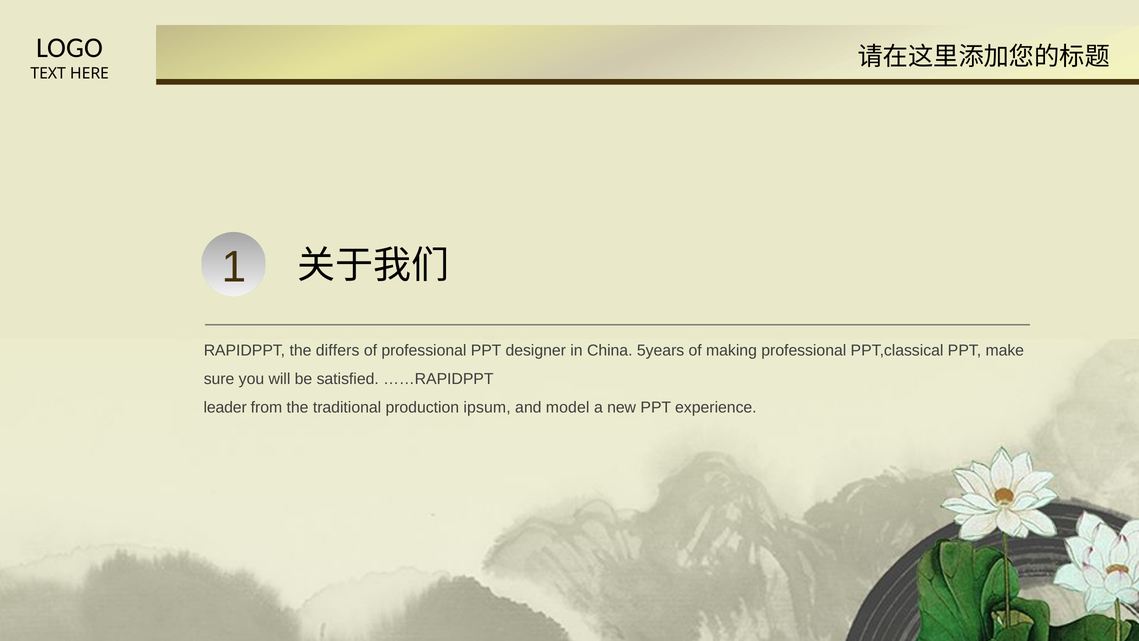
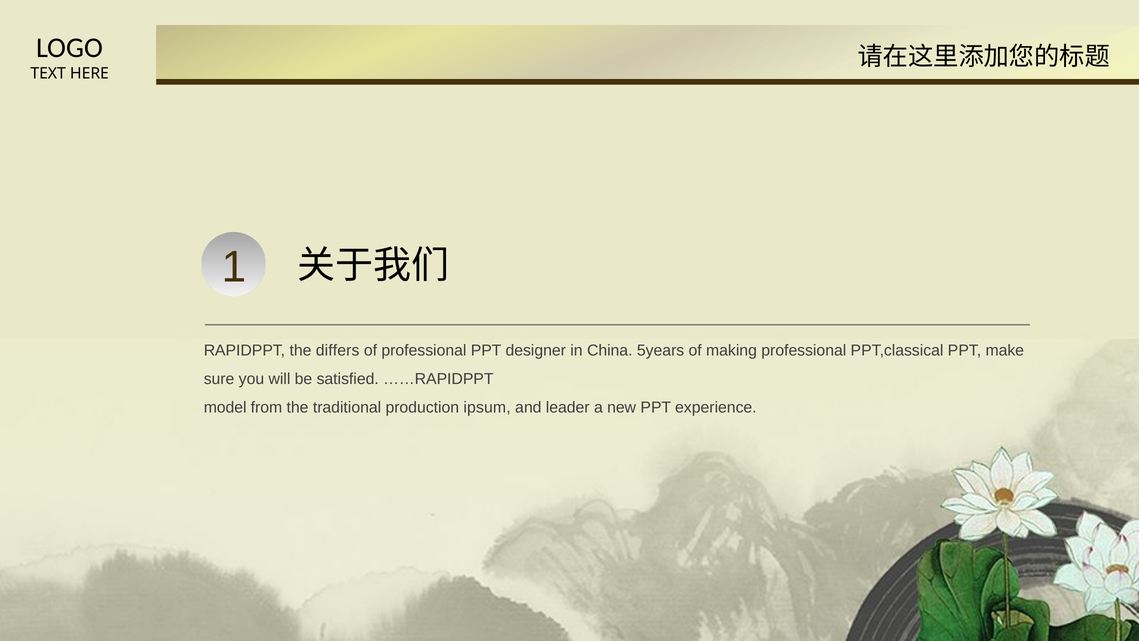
leader: leader -> model
model: model -> leader
